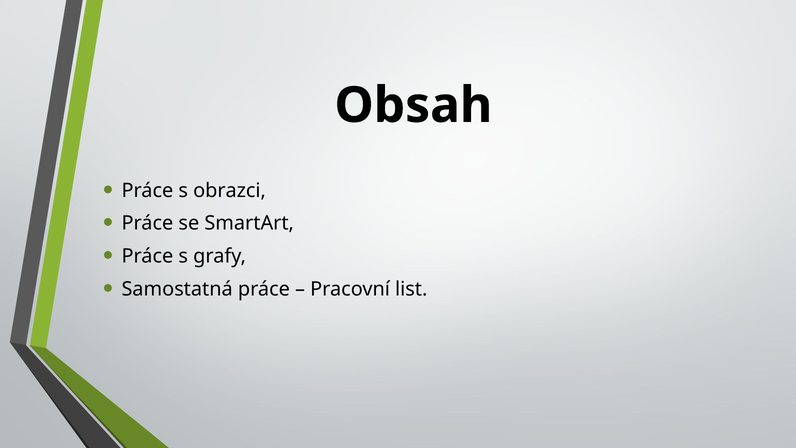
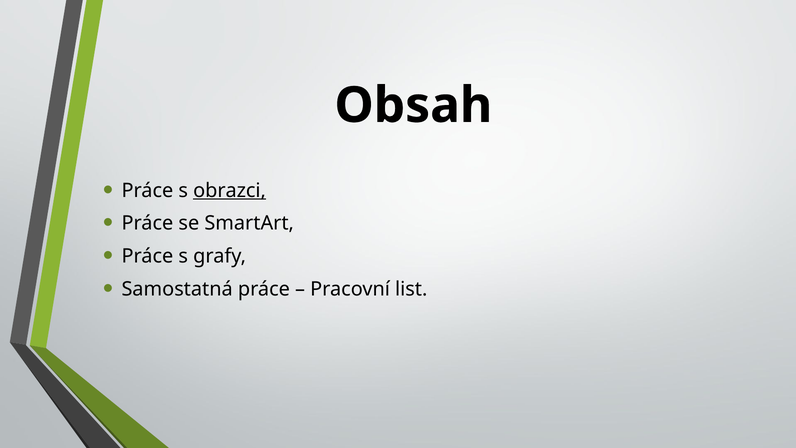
obrazci underline: none -> present
